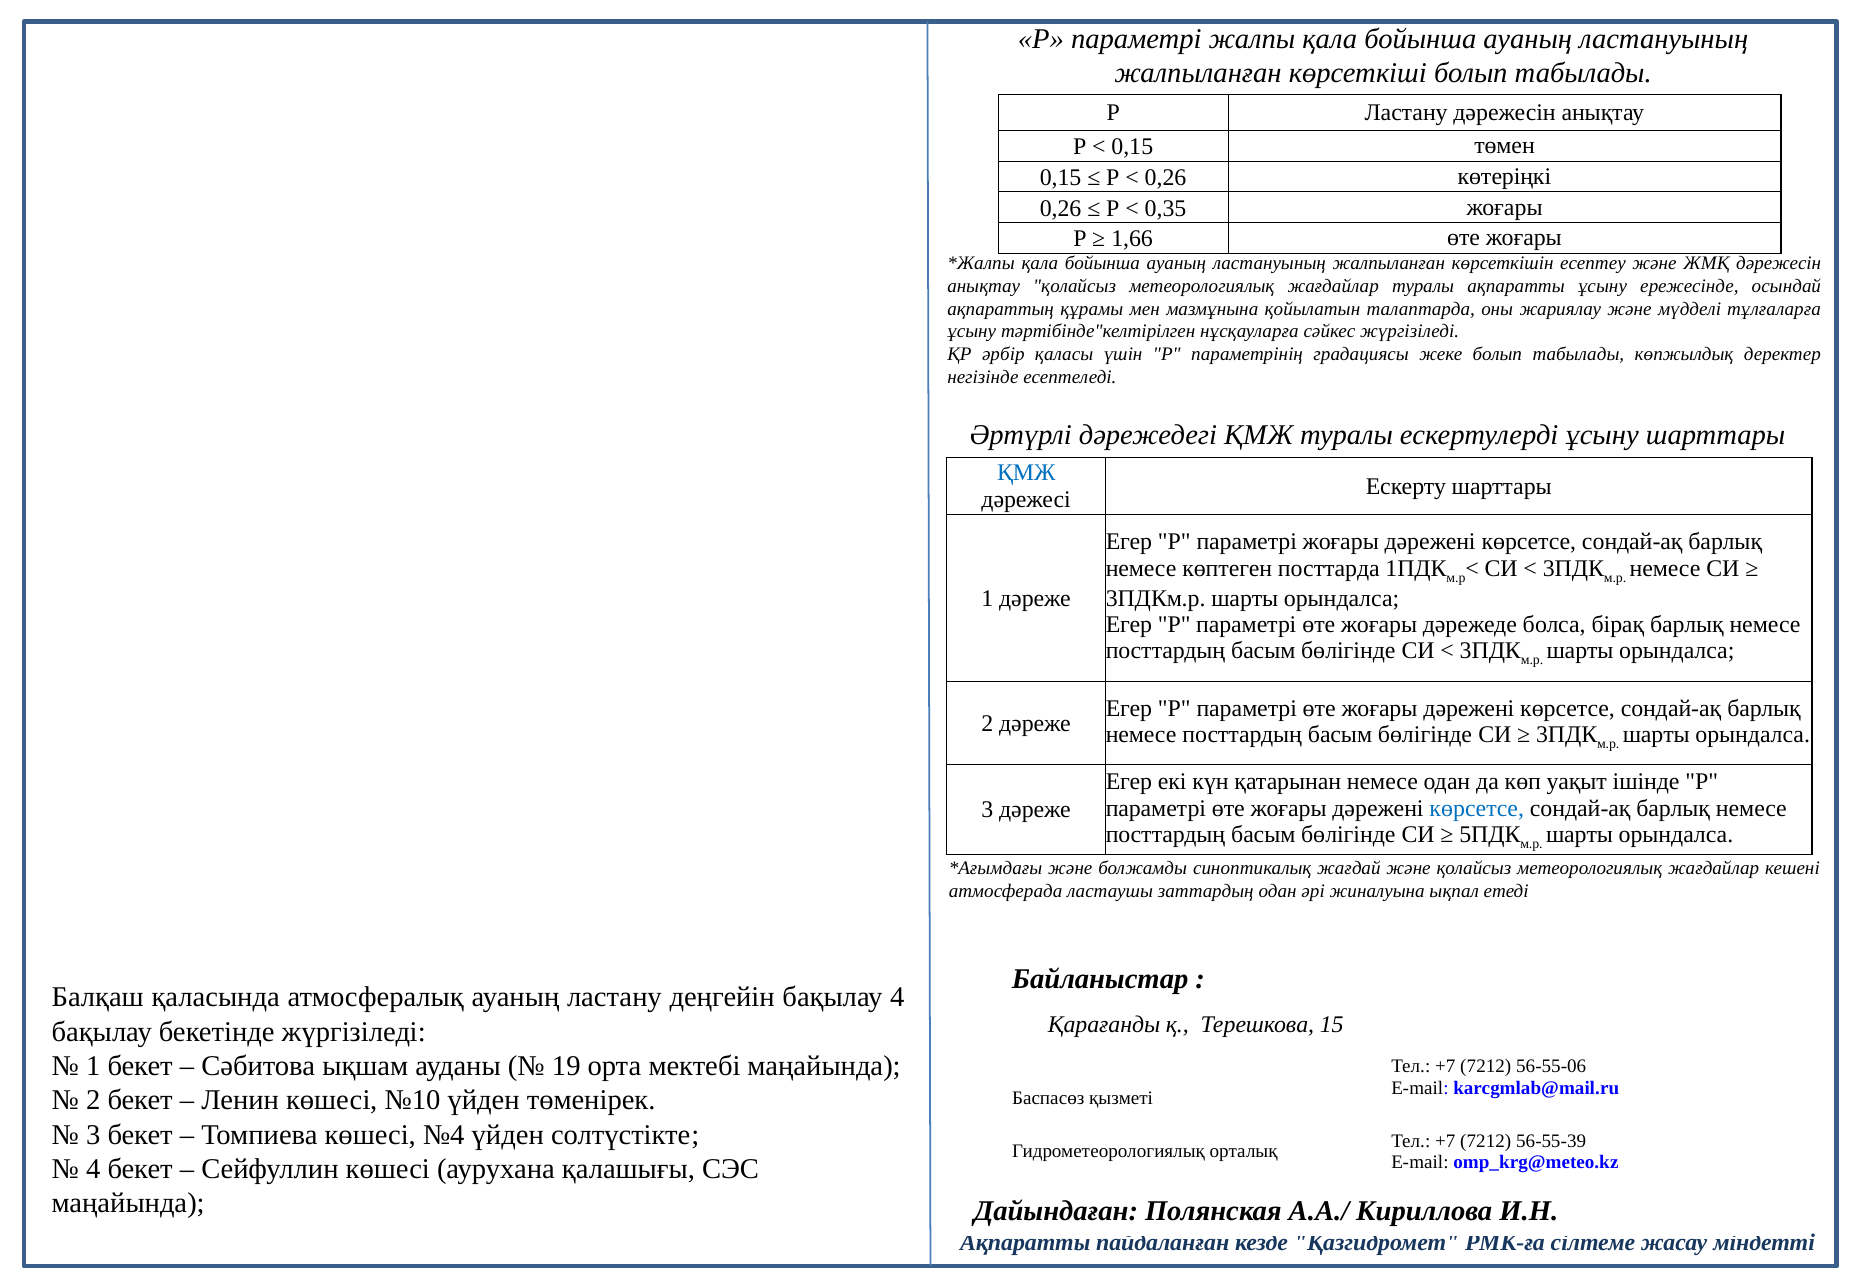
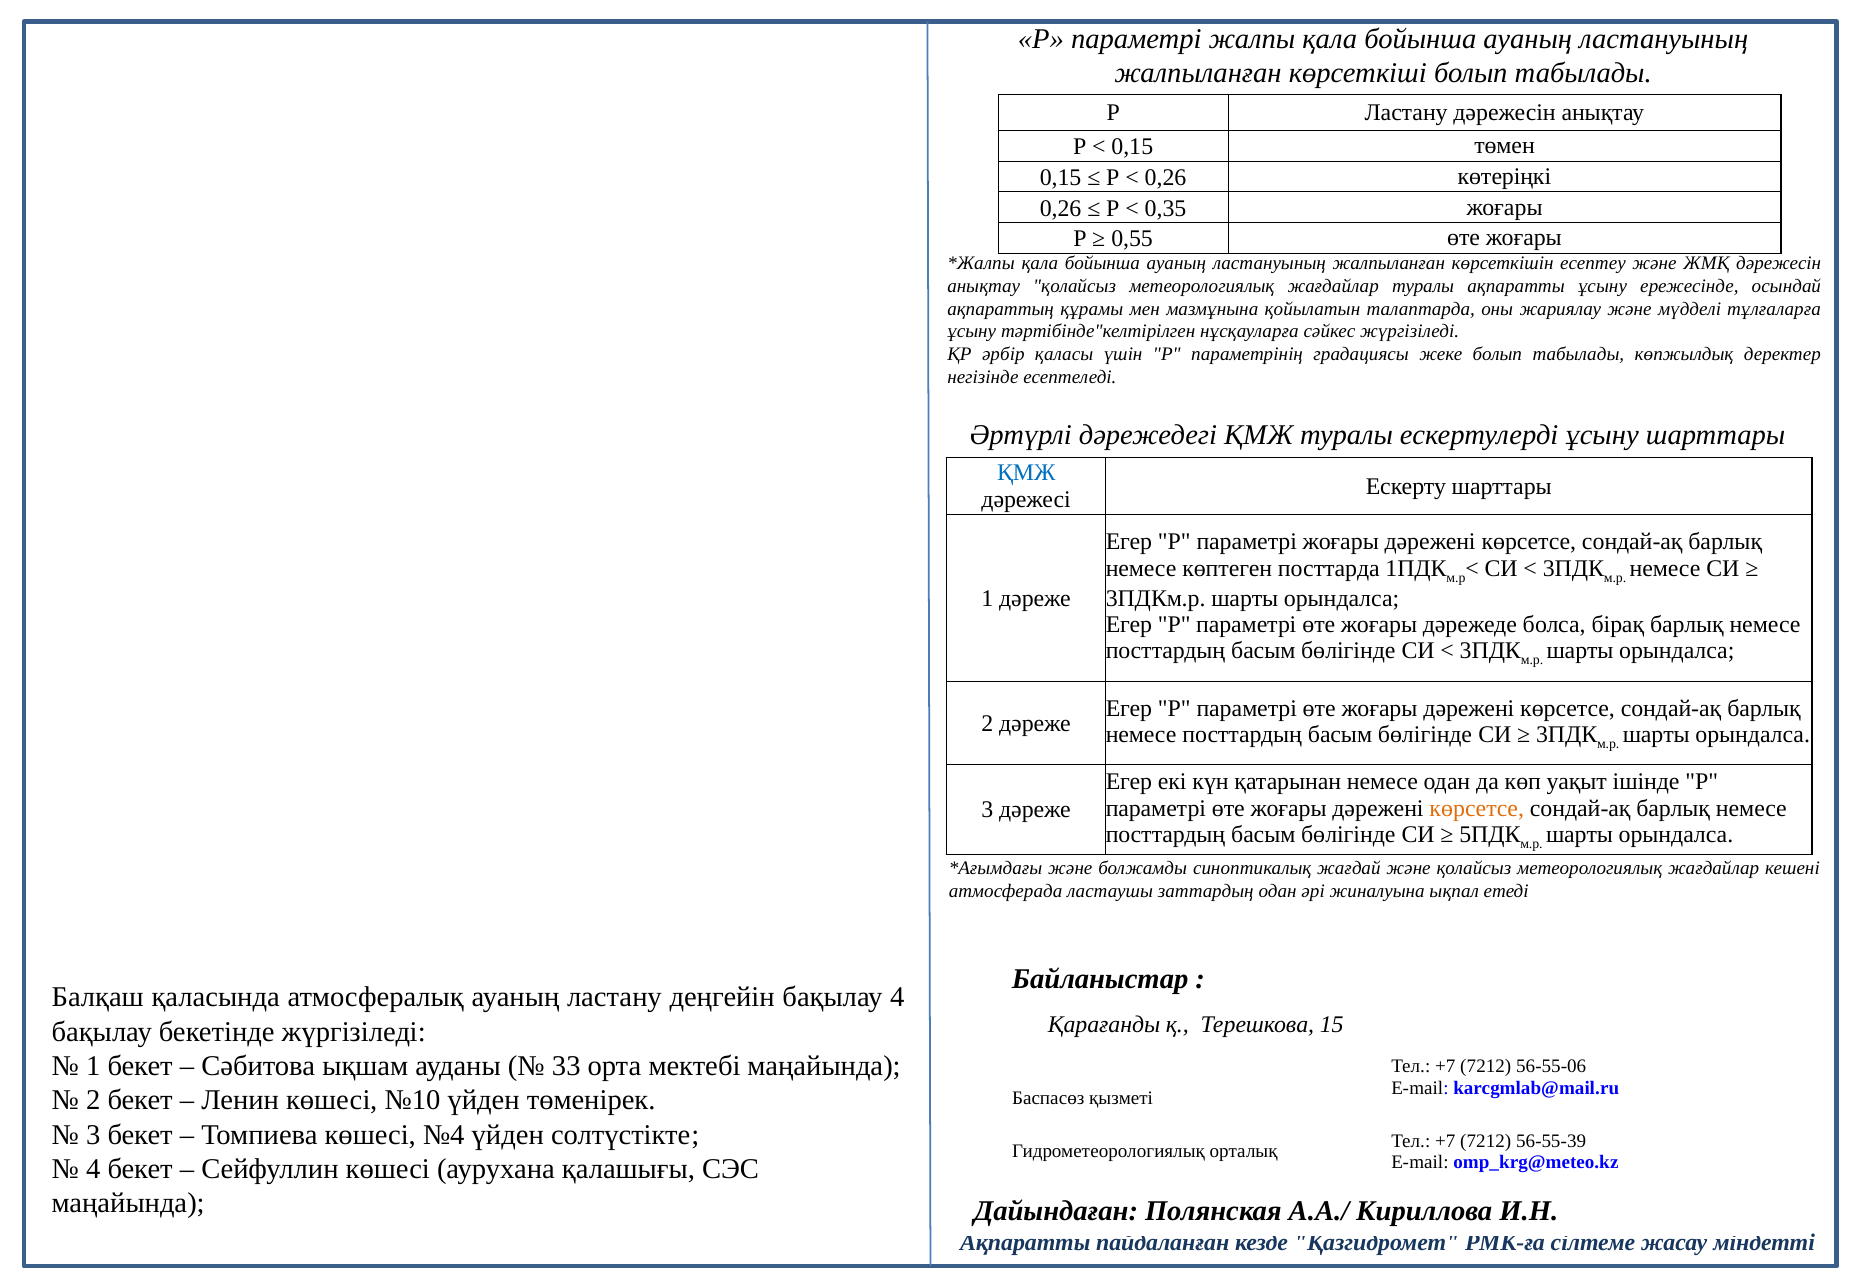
1,66: 1,66 -> 0,55
көрсетсе at (1477, 808) colour: blue -> orange
19: 19 -> 33
